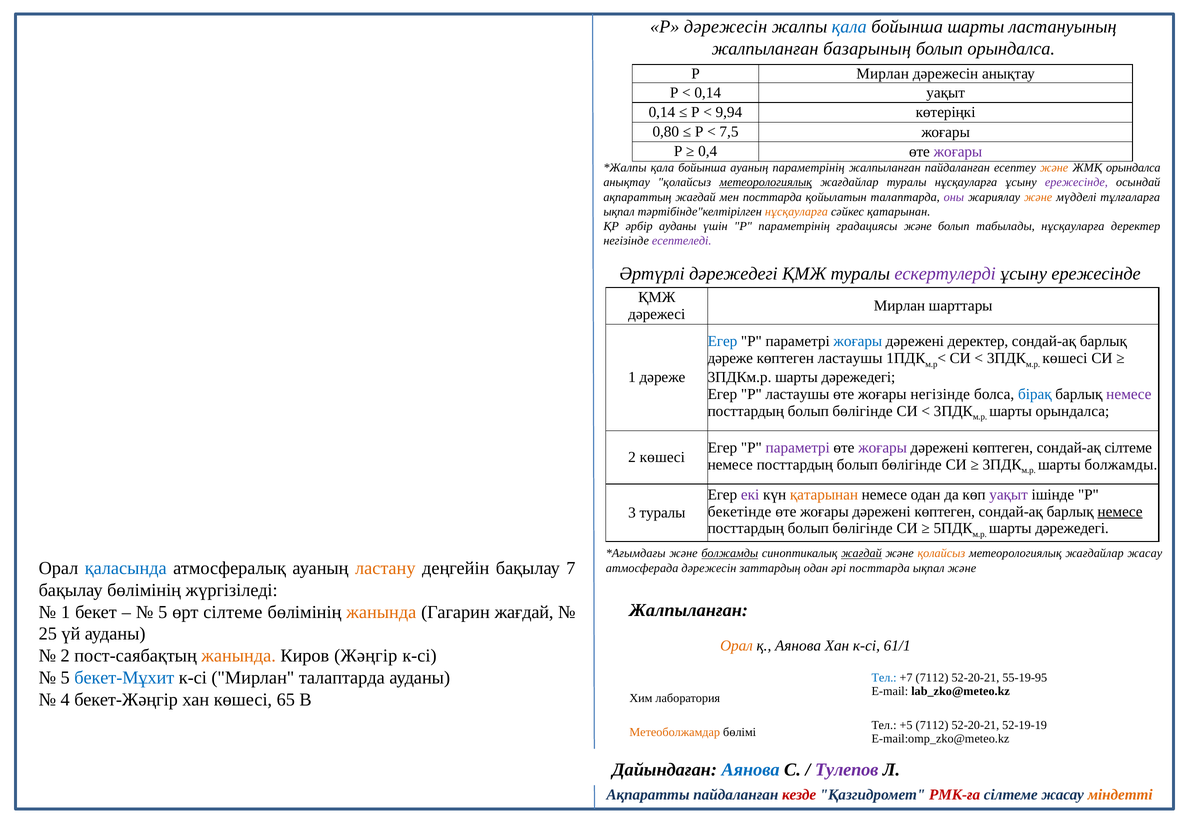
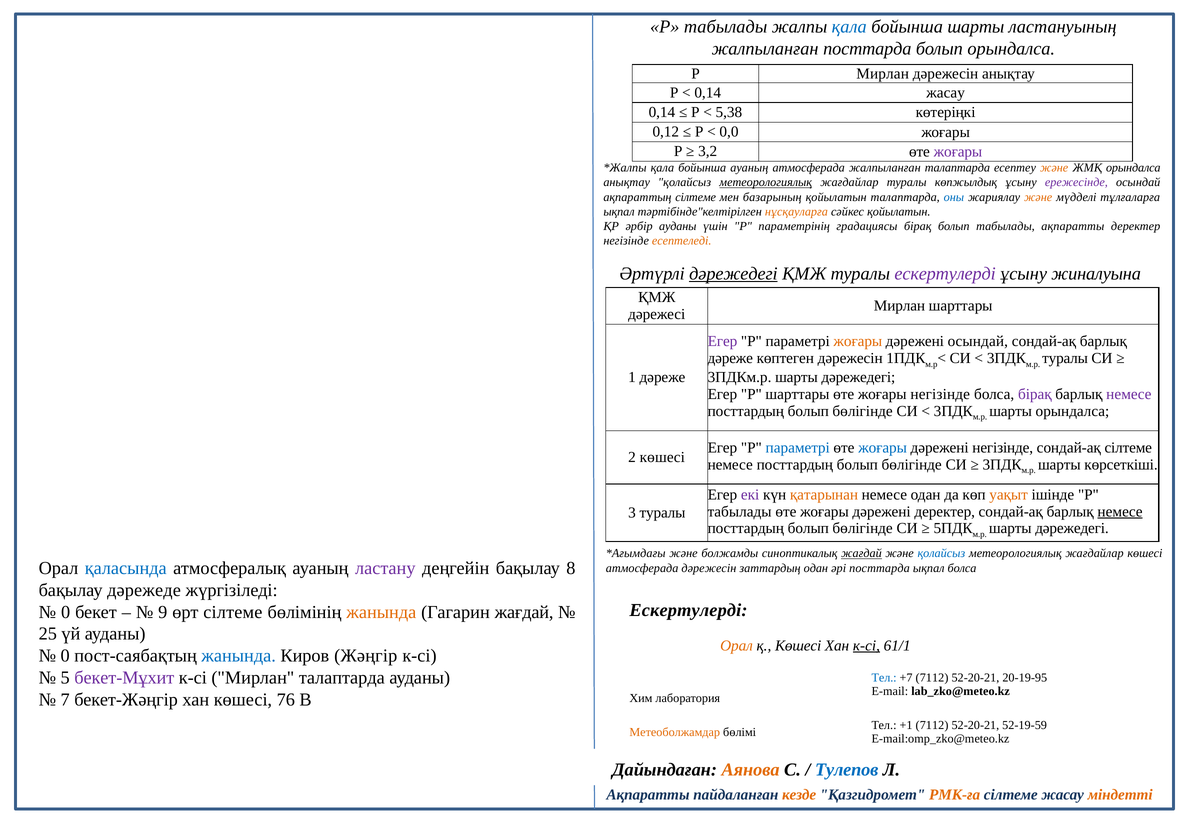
дәрежесін at (726, 27): дәрежесін -> табылады
жалпыланған базарының: базарының -> посттарда
0,14 уақыт: уақыт -> жасау
9,94: 9,94 -> 5,38
0,80: 0,80 -> 0,12
7,5: 7,5 -> 0,0
0,4: 0,4 -> 3,2
ауаның параметрінің: параметрінің -> атмосферада
жалпыланған пайдаланған: пайдаланған -> талаптарда
туралы нұсқауларға: нұсқауларға -> көпжылдық
ақпараттың жағдай: жағдай -> сілтеме
мен посттарда: посттарда -> базарының
оны colour: purple -> blue
сәйкес қатарынан: қатарынан -> қойылатын
градациясы және: және -> бірақ
табылады нұсқауларға: нұсқауларға -> ақпаратты
есептеледі colour: purple -> orange
дәрежедегі at (733, 274) underline: none -> present
ережесінде at (1096, 274): ережесінде -> жиналуына
Егер at (722, 341) colour: blue -> purple
жоғары at (858, 341) colour: blue -> orange
дәрежені деректер: деректер -> осындай
көптеген ластаушы: ластаушы -> дәрежесін
көшесі at (1065, 358): көшесі -> туралы
P ластаушы: ластаушы -> шарттары
бірақ at (1035, 394) colour: blue -> purple
параметрі at (798, 448) colour: purple -> blue
жоғары at (883, 448) colour: purple -> blue
көптеген at (1003, 448): көптеген -> негізінде
шарты болжамды: болжамды -> көрсеткіші
уақыт at (1009, 495) colour: purple -> orange
бекетінде at (740, 512): бекетінде -> табылады
көптеген at (945, 512): көптеген -> деректер
болжамды at (730, 554) underline: present -> none
қолайсыз at (941, 554) colour: orange -> blue
жағдайлар жасау: жасау -> көшесі
ластану colour: orange -> purple
7: 7 -> 8
ықпал және: және -> болса
бақылау бөлімінің: бөлімінің -> дәрежеде
Жалпыланған at (689, 610): Жалпыланған -> Ескертулерді
1 at (66, 612): 1 -> 0
5 at (163, 612): 5 -> 9
қ Аянова: Аянова -> Көшесі
к-сі at (866, 646) underline: none -> present
2 at (65, 656): 2 -> 0
жанында at (239, 656) colour: orange -> blue
бекет-Мұхит colour: blue -> purple
55-19-95: 55-19-95 -> 20-19-95
4: 4 -> 7
65: 65 -> 76
+5: +5 -> +1
52-19-19: 52-19-19 -> 52-19-59
Аянова at (751, 770) colour: blue -> orange
Тулепов colour: purple -> blue
кезде colour: red -> orange
РМК-ға colour: red -> orange
